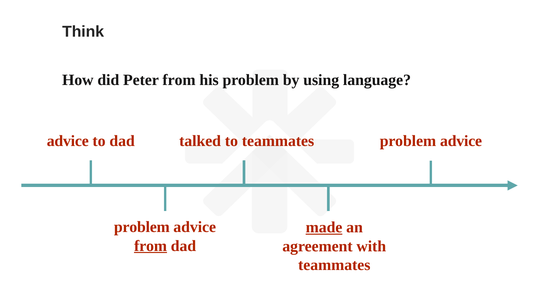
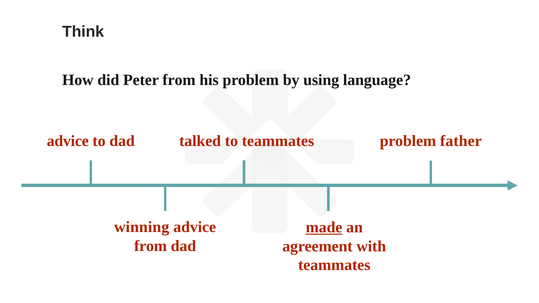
advice at (461, 141): advice -> father
problem at (142, 227): problem -> winning
from at (151, 246) underline: present -> none
